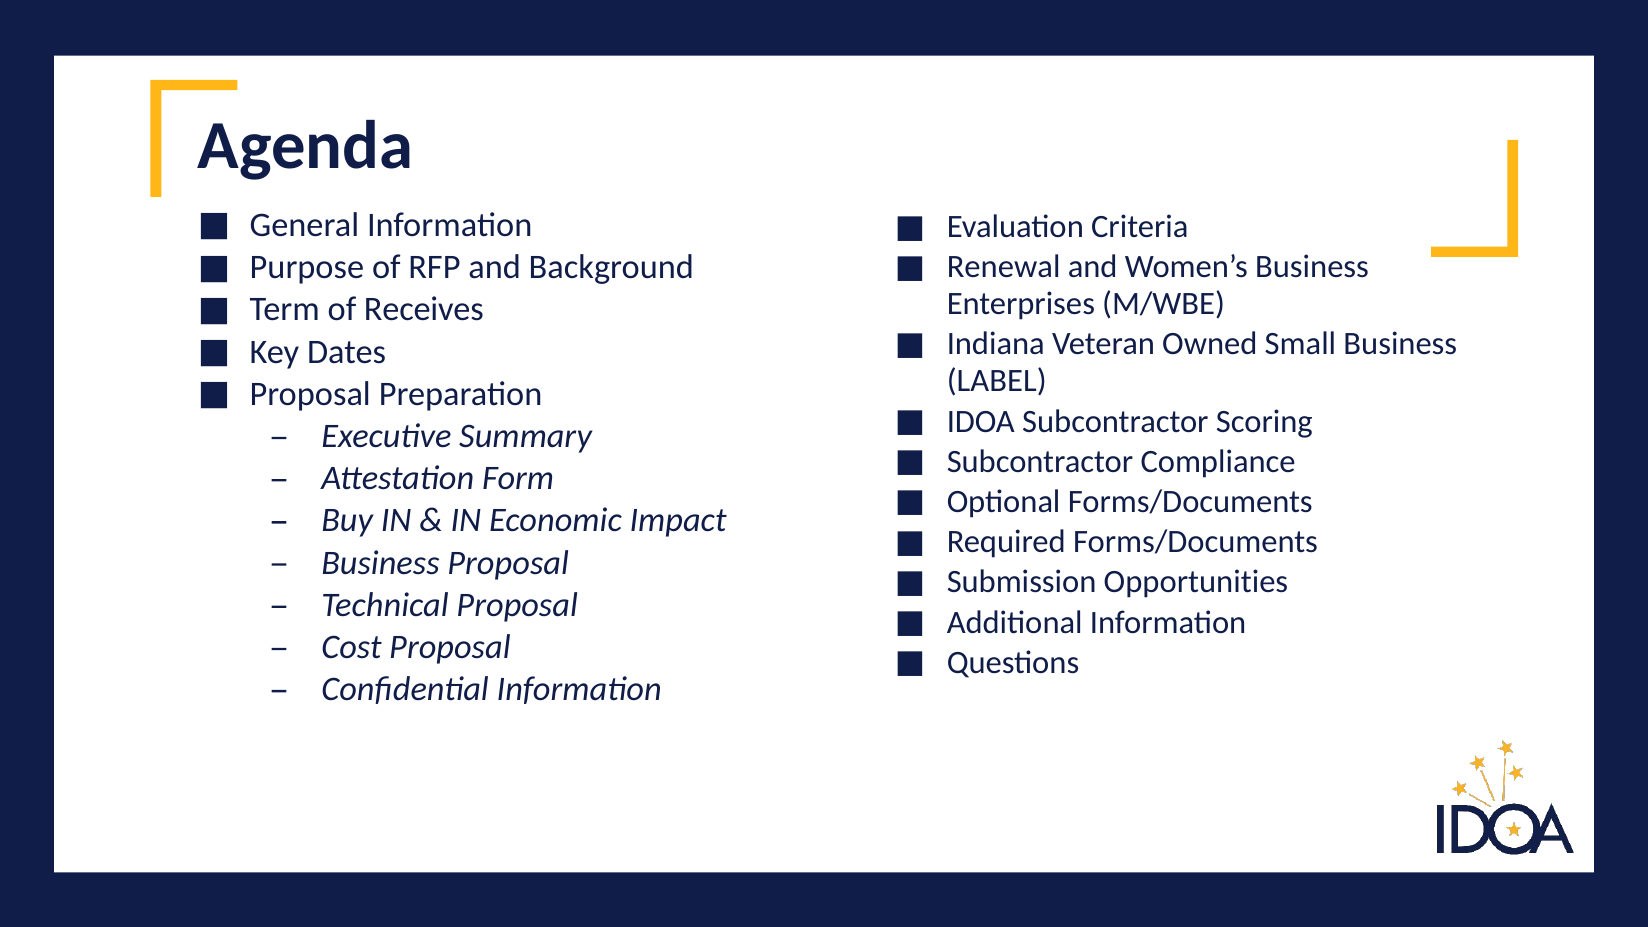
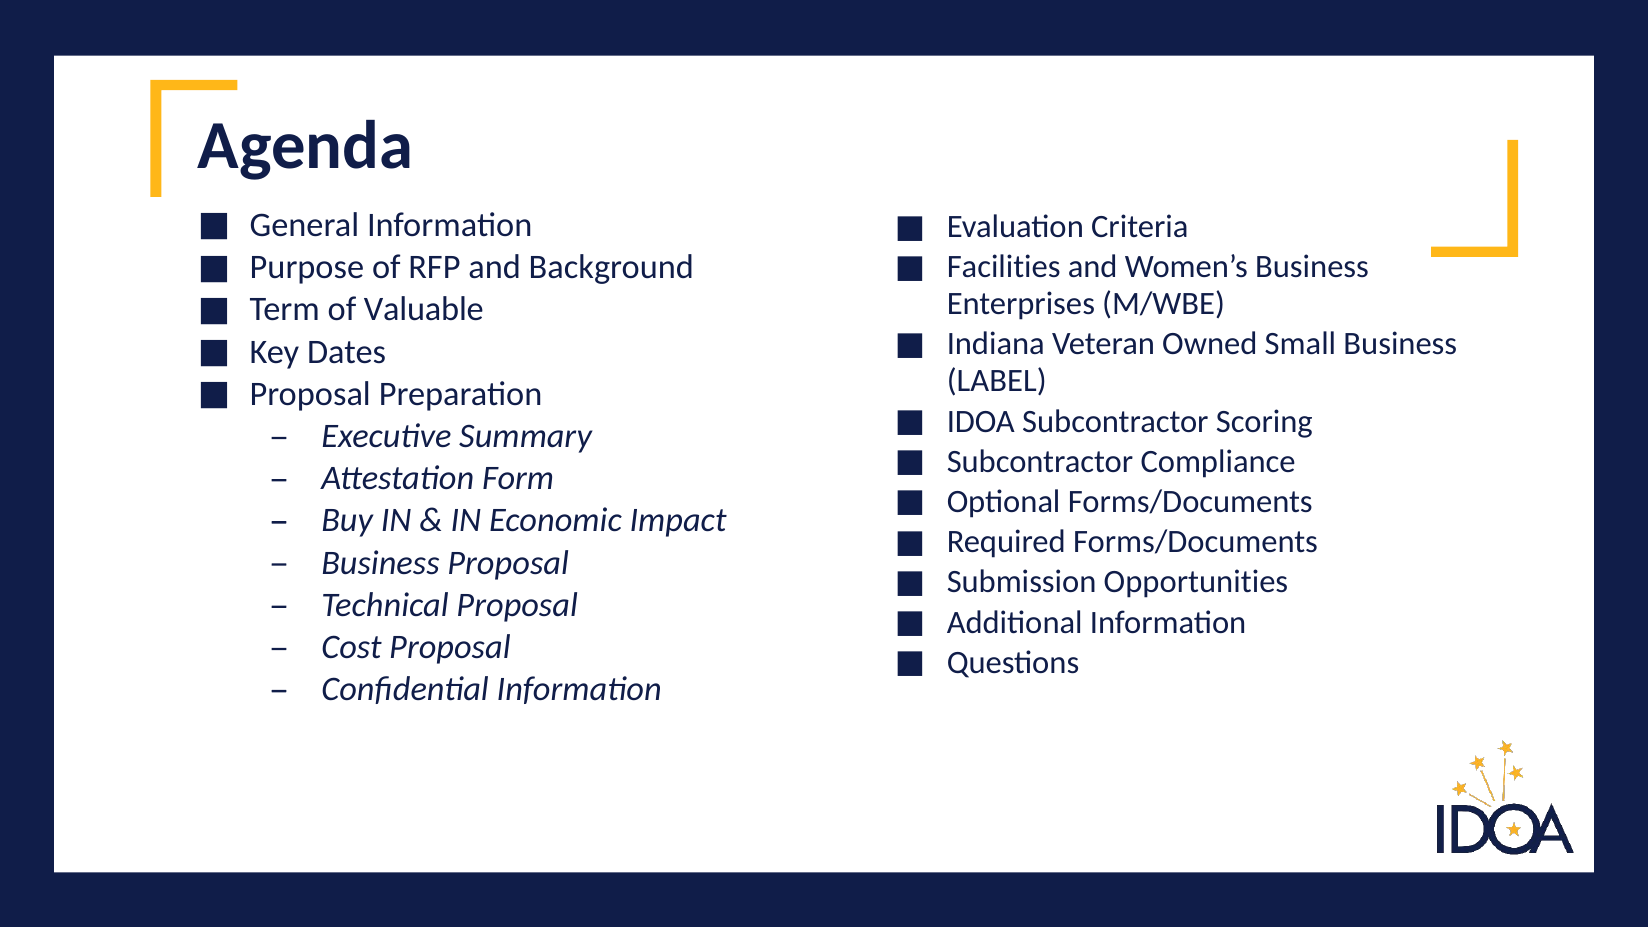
Renewal: Renewal -> Facilities
Receives: Receives -> Valuable
